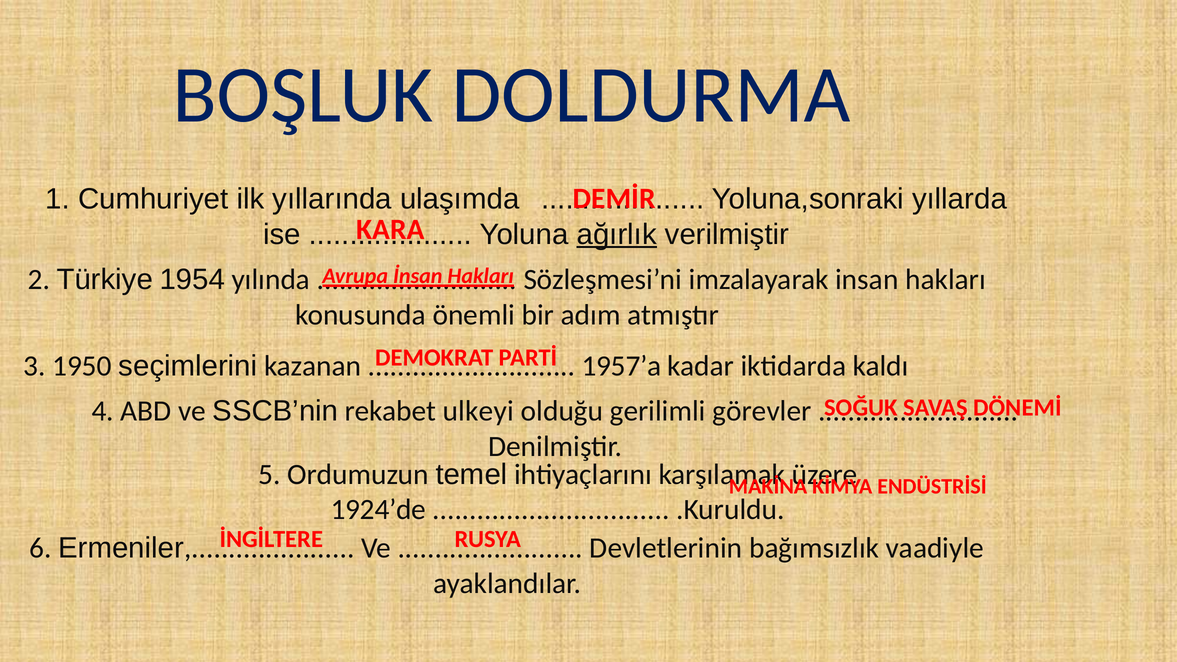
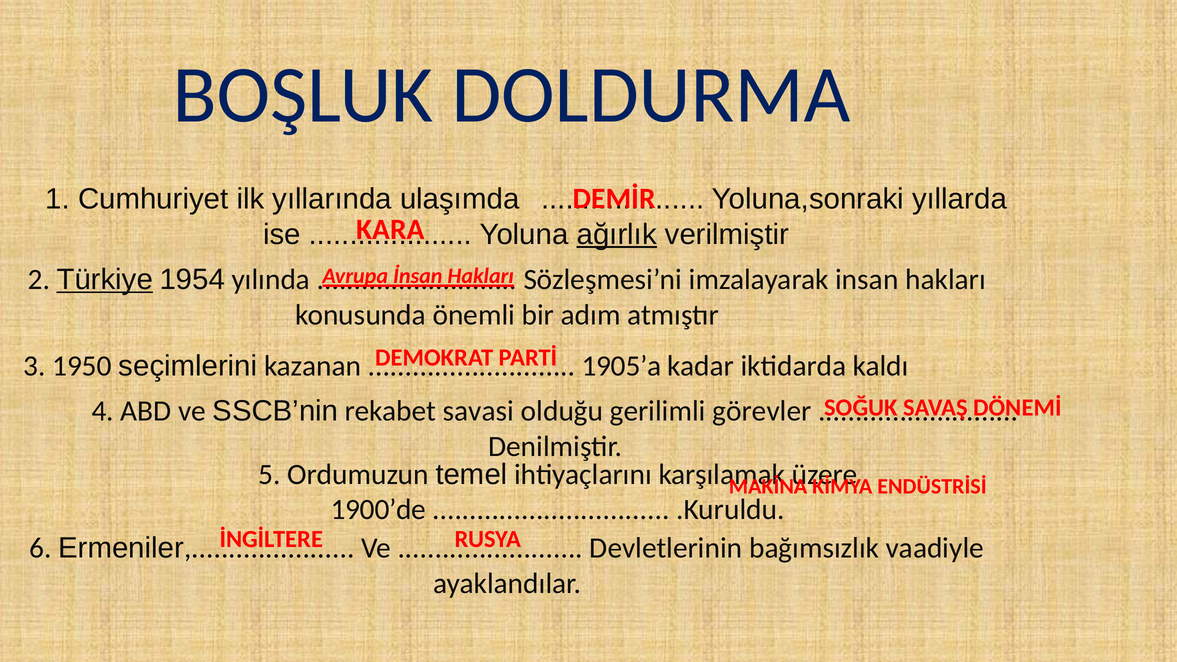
Türkiye underline: none -> present
1957’a: 1957’a -> 1905’a
ulkeyi: ulkeyi -> savasi
1924’de: 1924’de -> 1900’de
